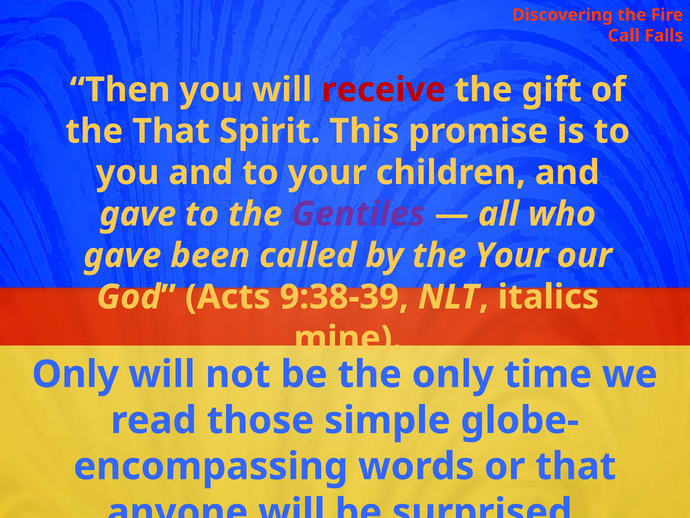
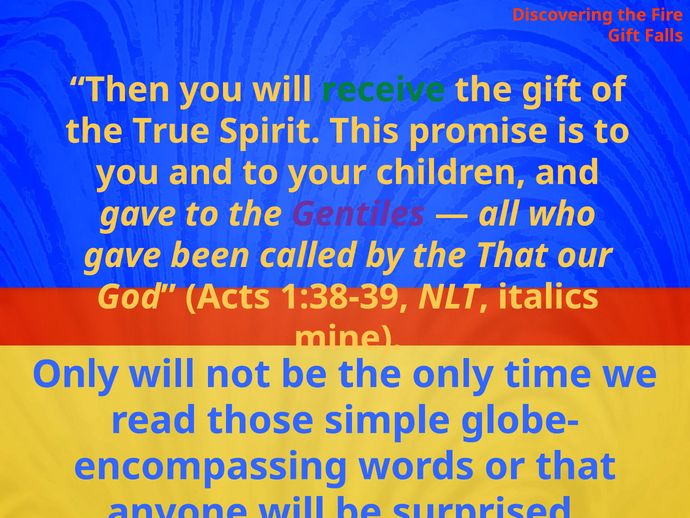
Call at (624, 36): Call -> Gift
receive colour: red -> green
the That: That -> True
the Your: Your -> That
9:38-39: 9:38-39 -> 1:38-39
